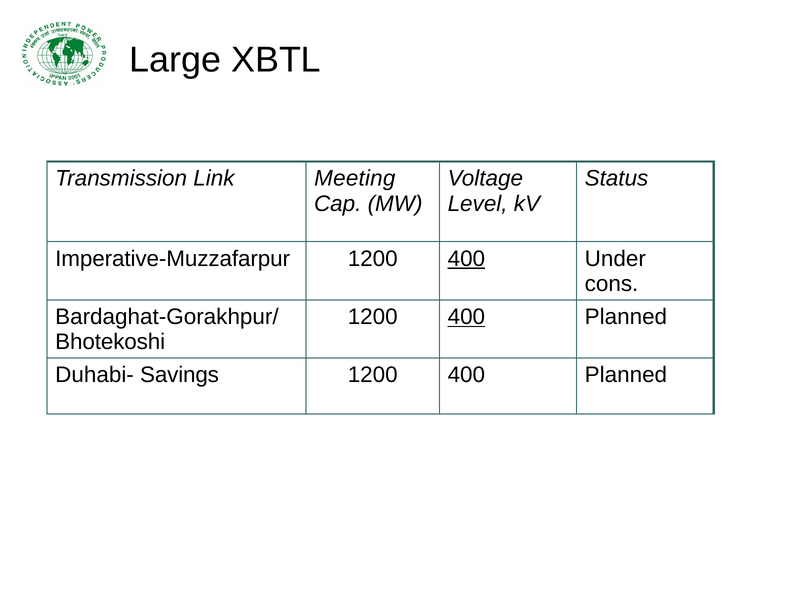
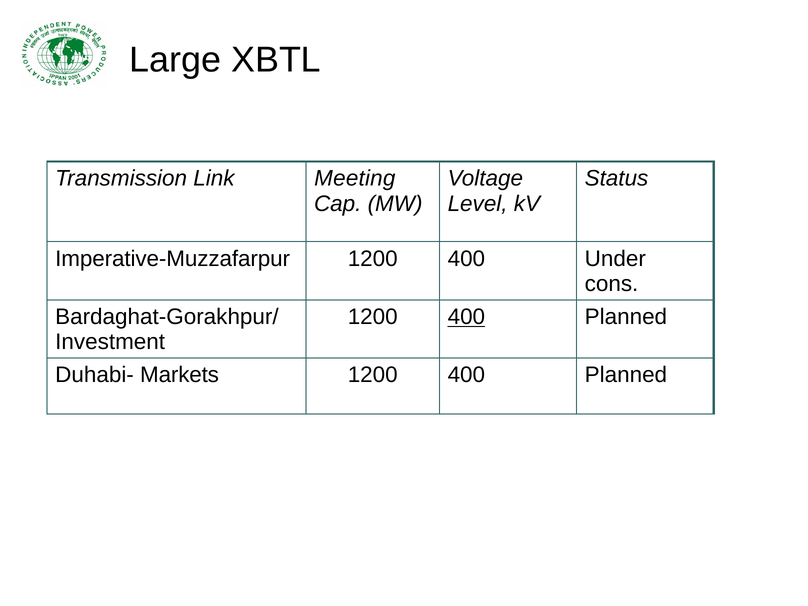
400 at (466, 259) underline: present -> none
Bhotekoshi: Bhotekoshi -> Investment
Savings: Savings -> Markets
